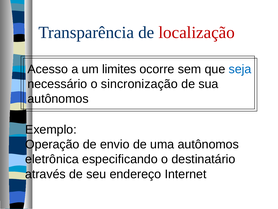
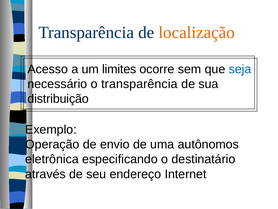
localização colour: red -> orange
o sincronização: sincronização -> transparência
autônomos at (58, 99): autônomos -> distribuição
